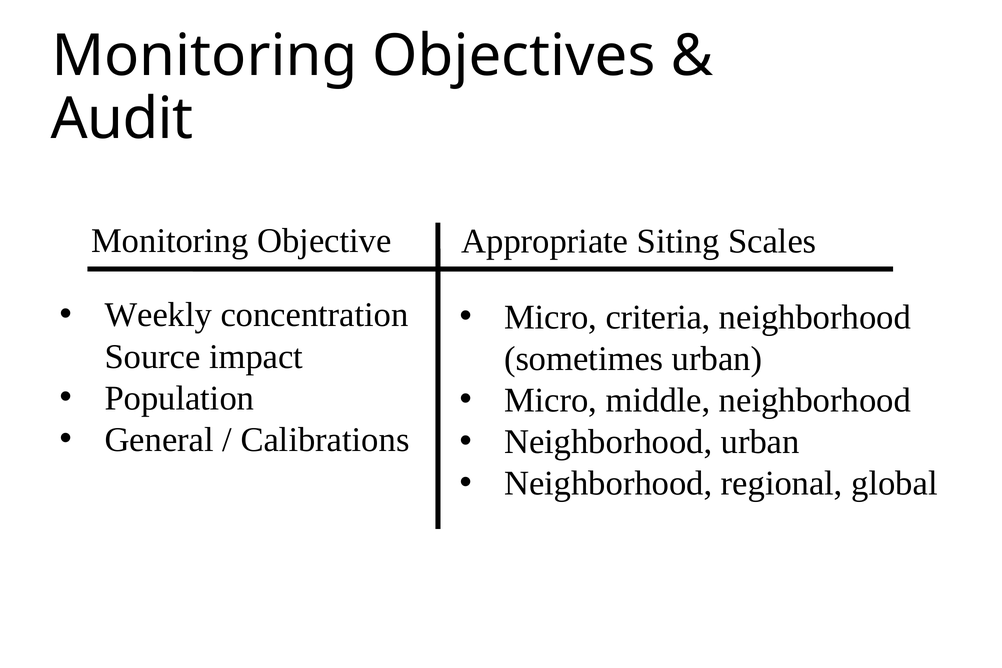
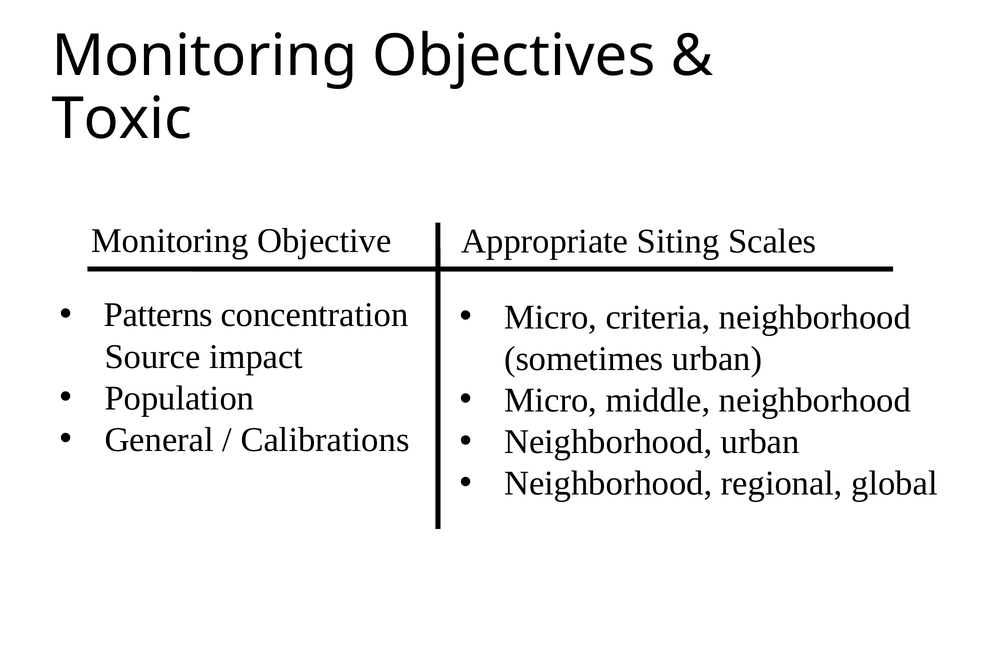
Audit: Audit -> Toxic
Weekly: Weekly -> Patterns
